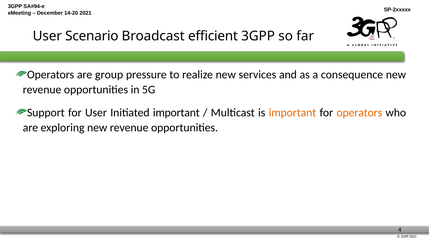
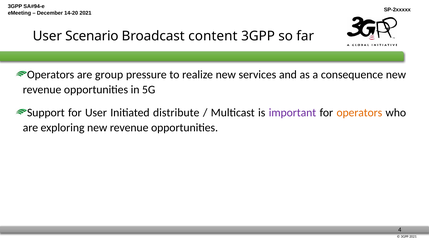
efficient: efficient -> content
Initiated important: important -> distribute
important at (292, 112) colour: orange -> purple
